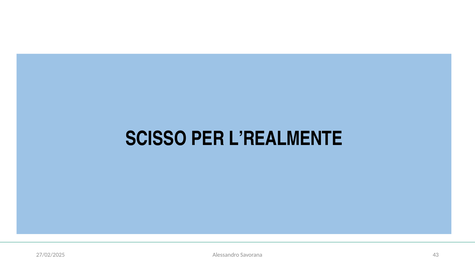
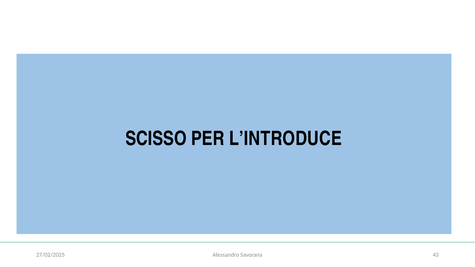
L’REALMENTE: L’REALMENTE -> L’INTRODUCE
